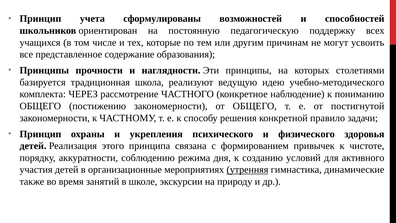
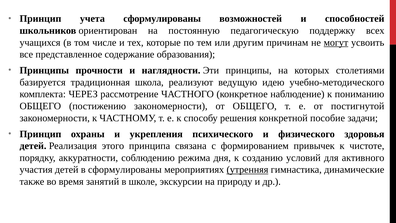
могут underline: none -> present
правило: правило -> пособие
в организационные: организационные -> сформулированы
